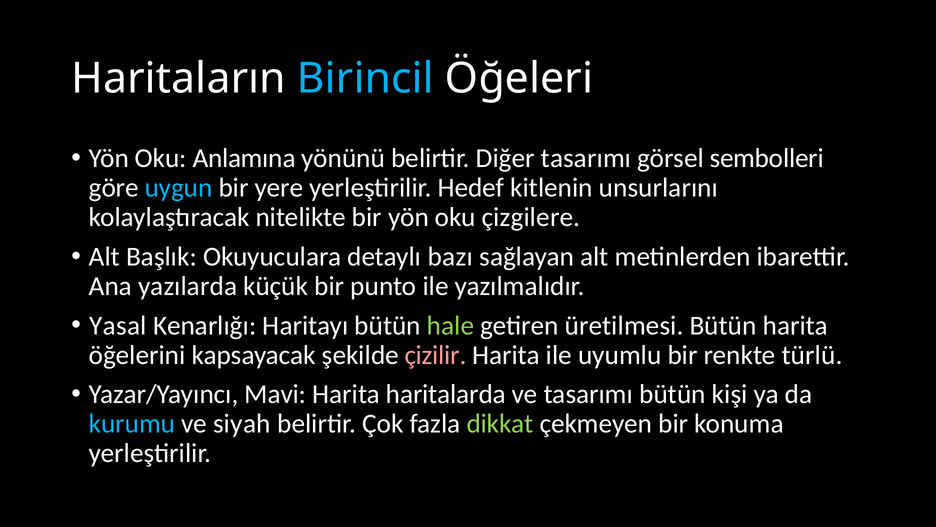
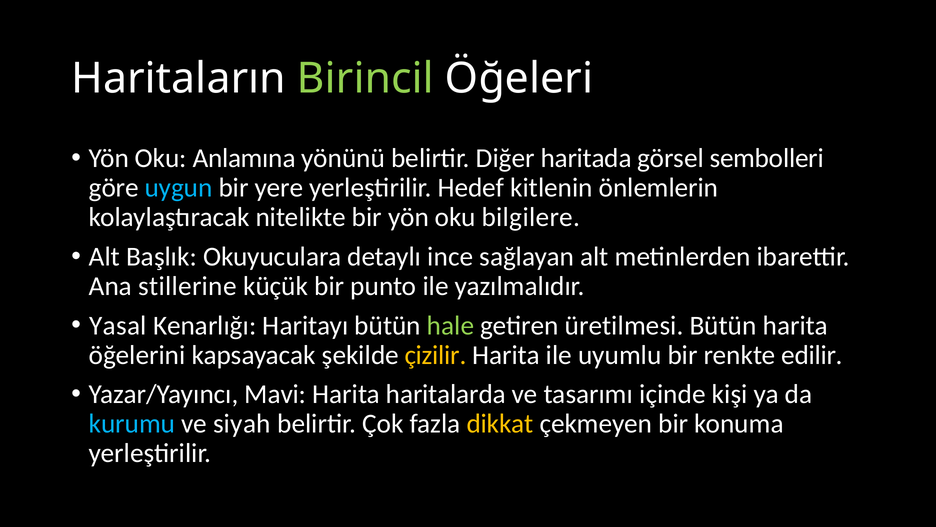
Birincil colour: light blue -> light green
Diğer tasarımı: tasarımı -> haritada
unsurlarını: unsurlarını -> önlemlerin
çizgilere: çizgilere -> bilgilere
bazı: bazı -> ince
yazılarda: yazılarda -> stillerine
çizilir colour: pink -> yellow
türlü: türlü -> edilir
tasarımı bütün: bütün -> içinde
dikkat colour: light green -> yellow
